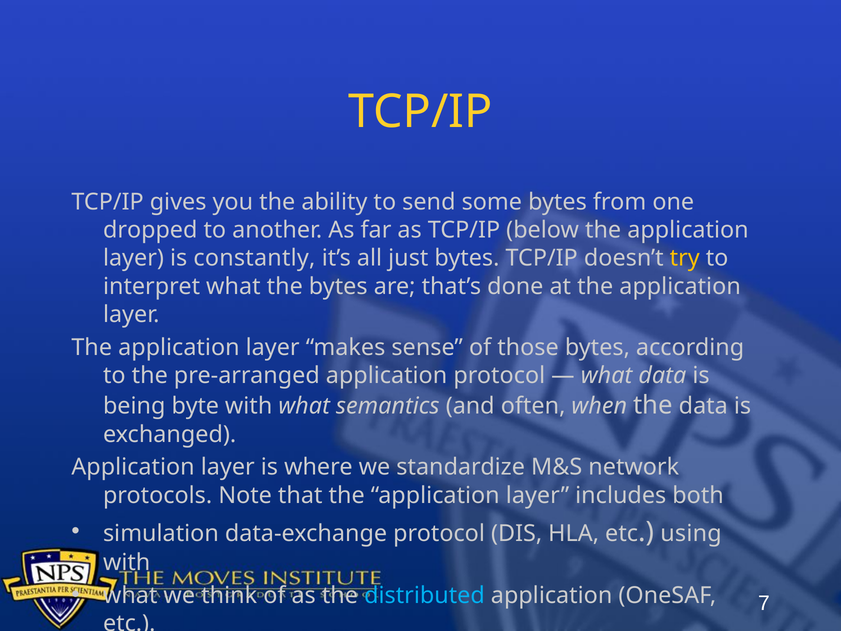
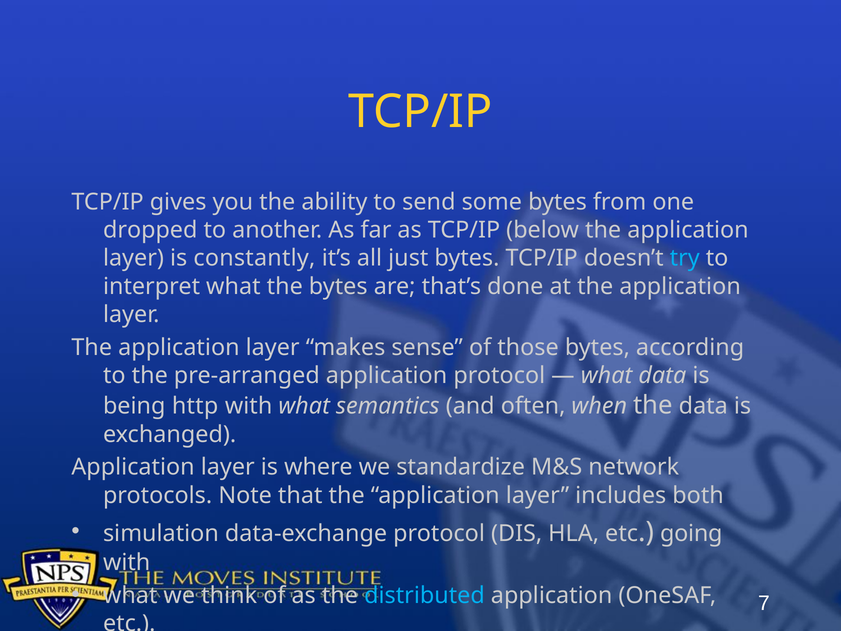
try colour: yellow -> light blue
byte: byte -> http
using: using -> going
